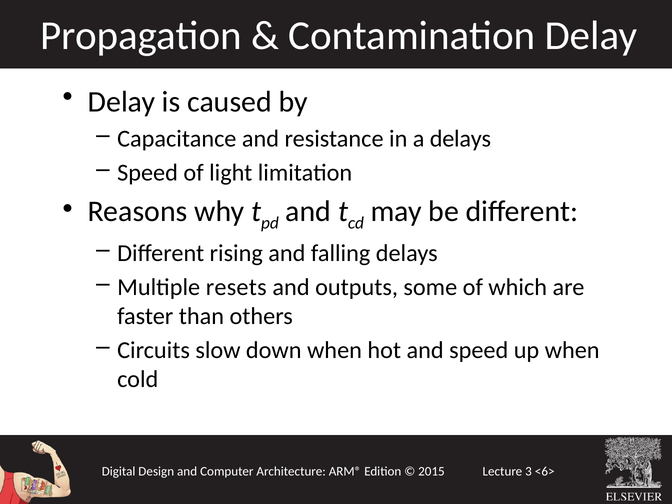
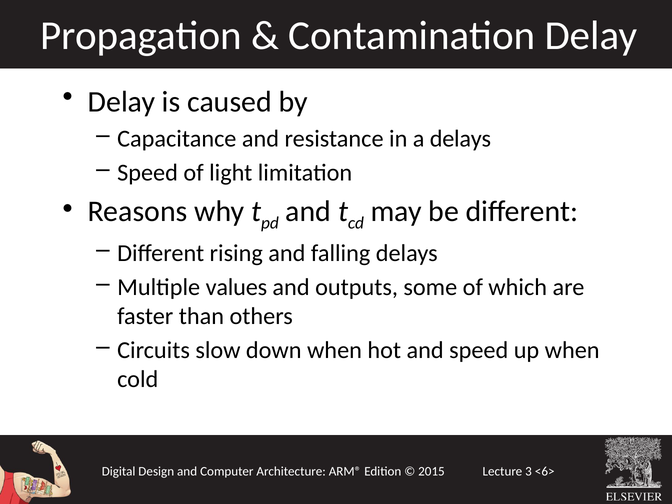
resets: resets -> values
